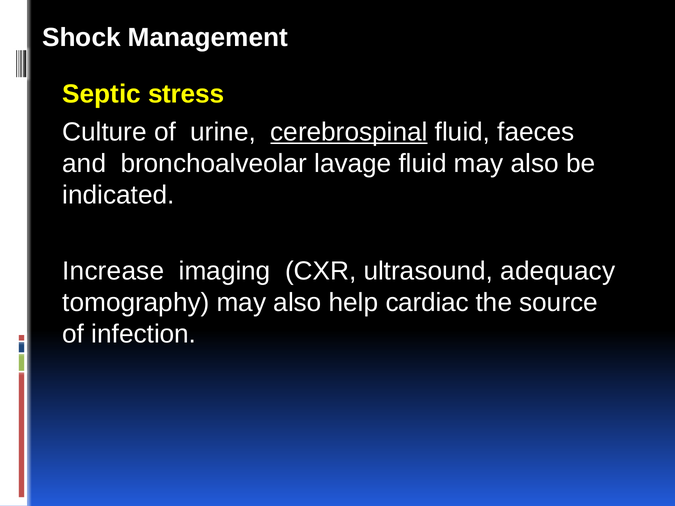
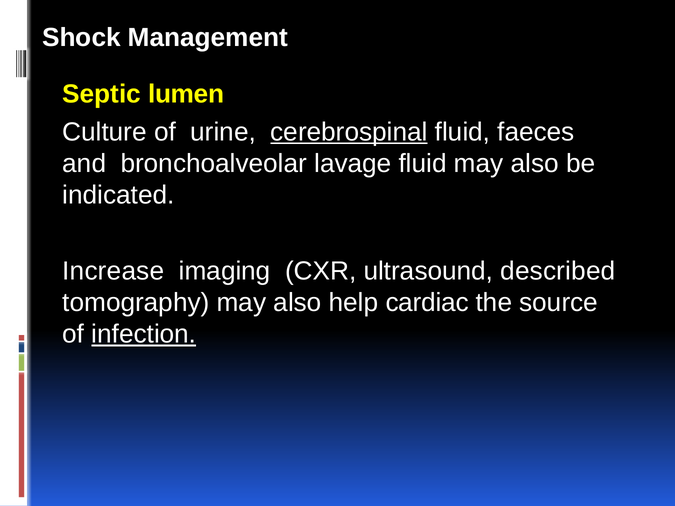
stress: stress -> lumen
adequacy: adequacy -> described
infection underline: none -> present
